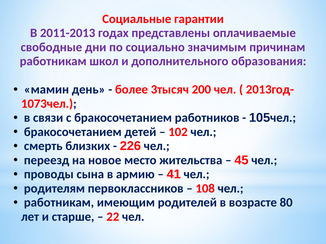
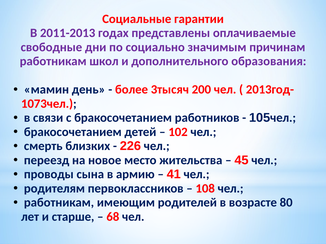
22: 22 -> 68
